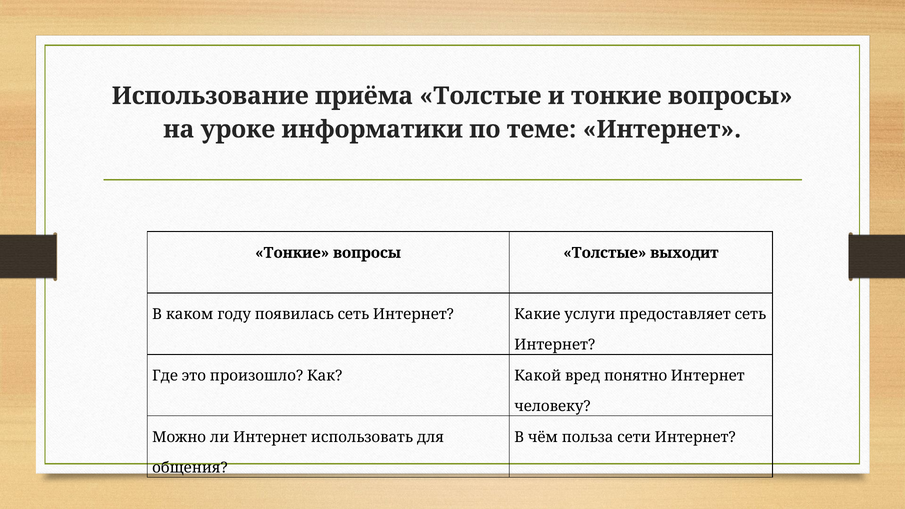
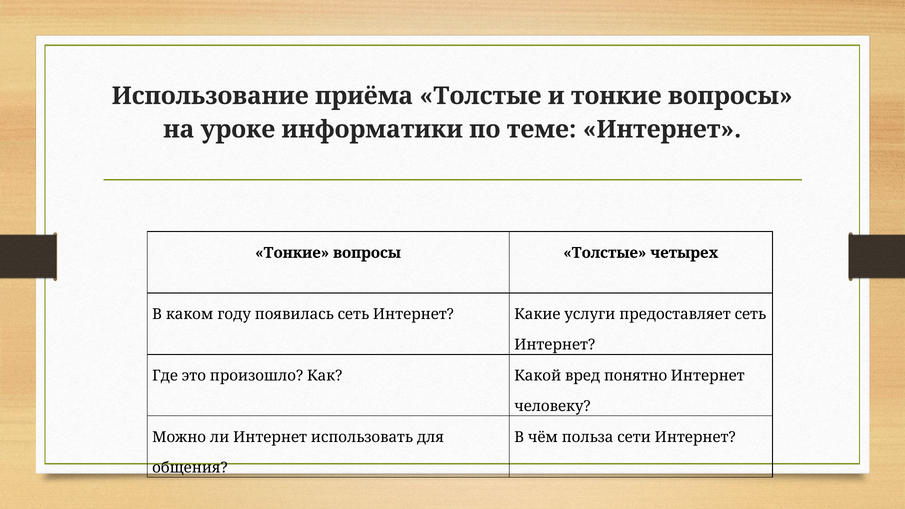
выходит: выходит -> четырех
